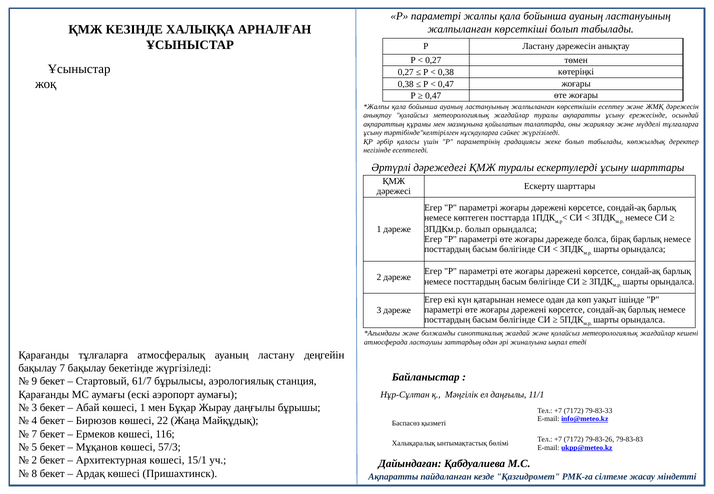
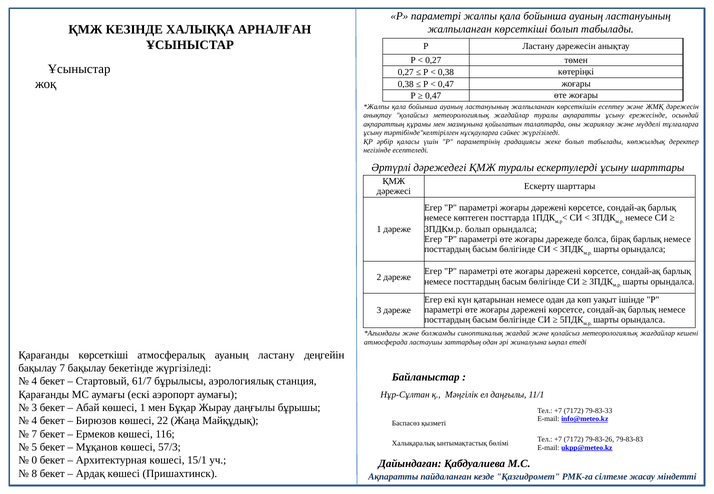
Қарағанды тұлғаларға: тұлғаларға -> көрсеткіші
9 at (34, 382): 9 -> 4
2 at (34, 461): 2 -> 0
